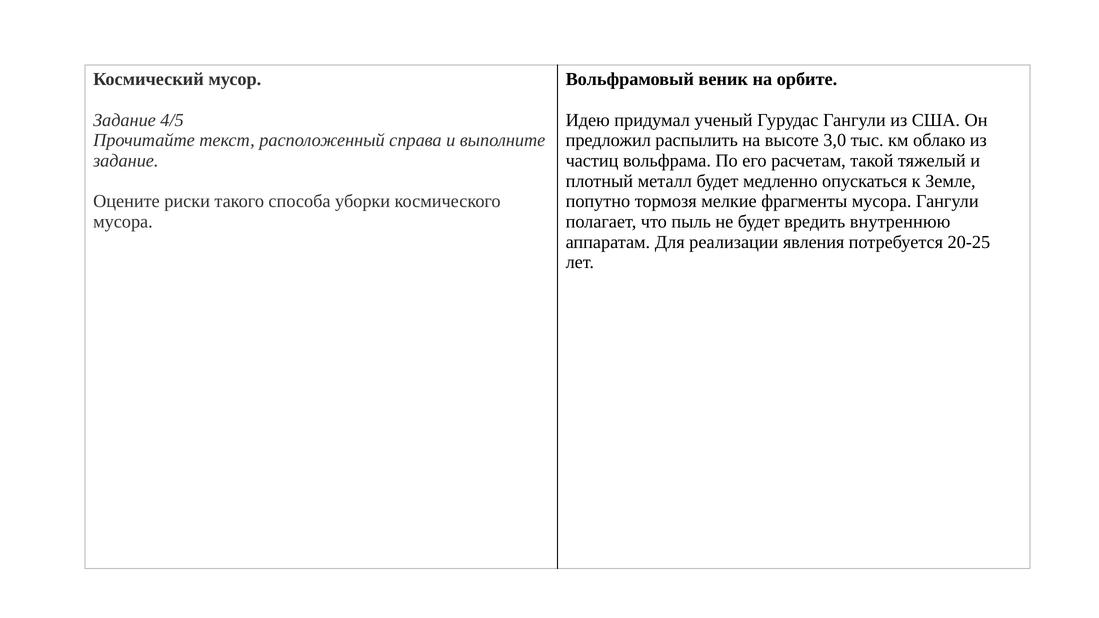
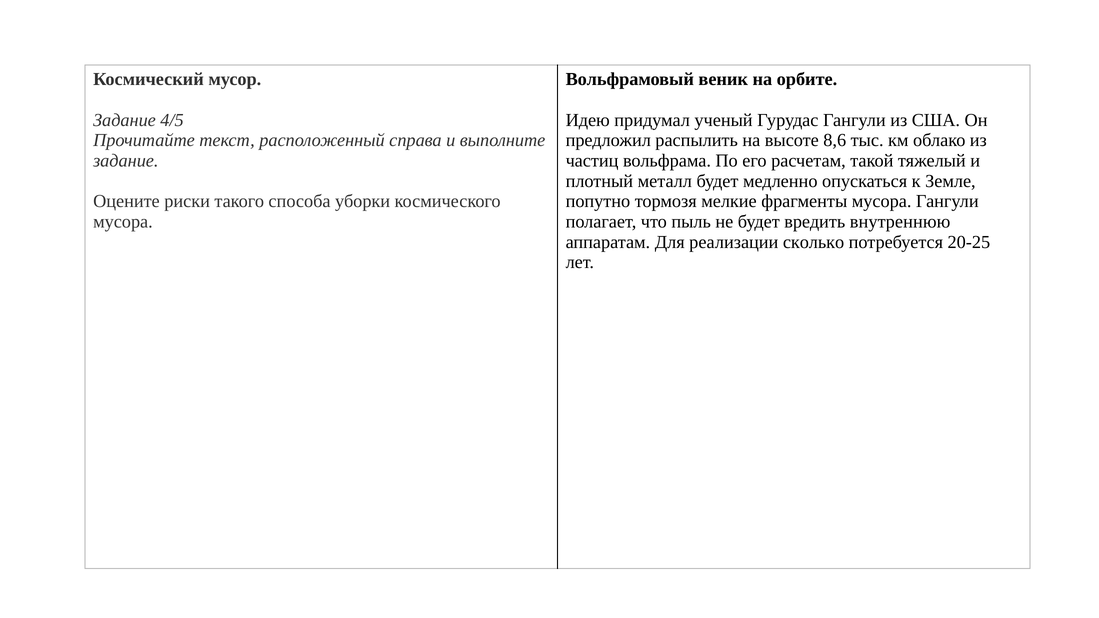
3,0: 3,0 -> 8,6
явления: явления -> сколько
